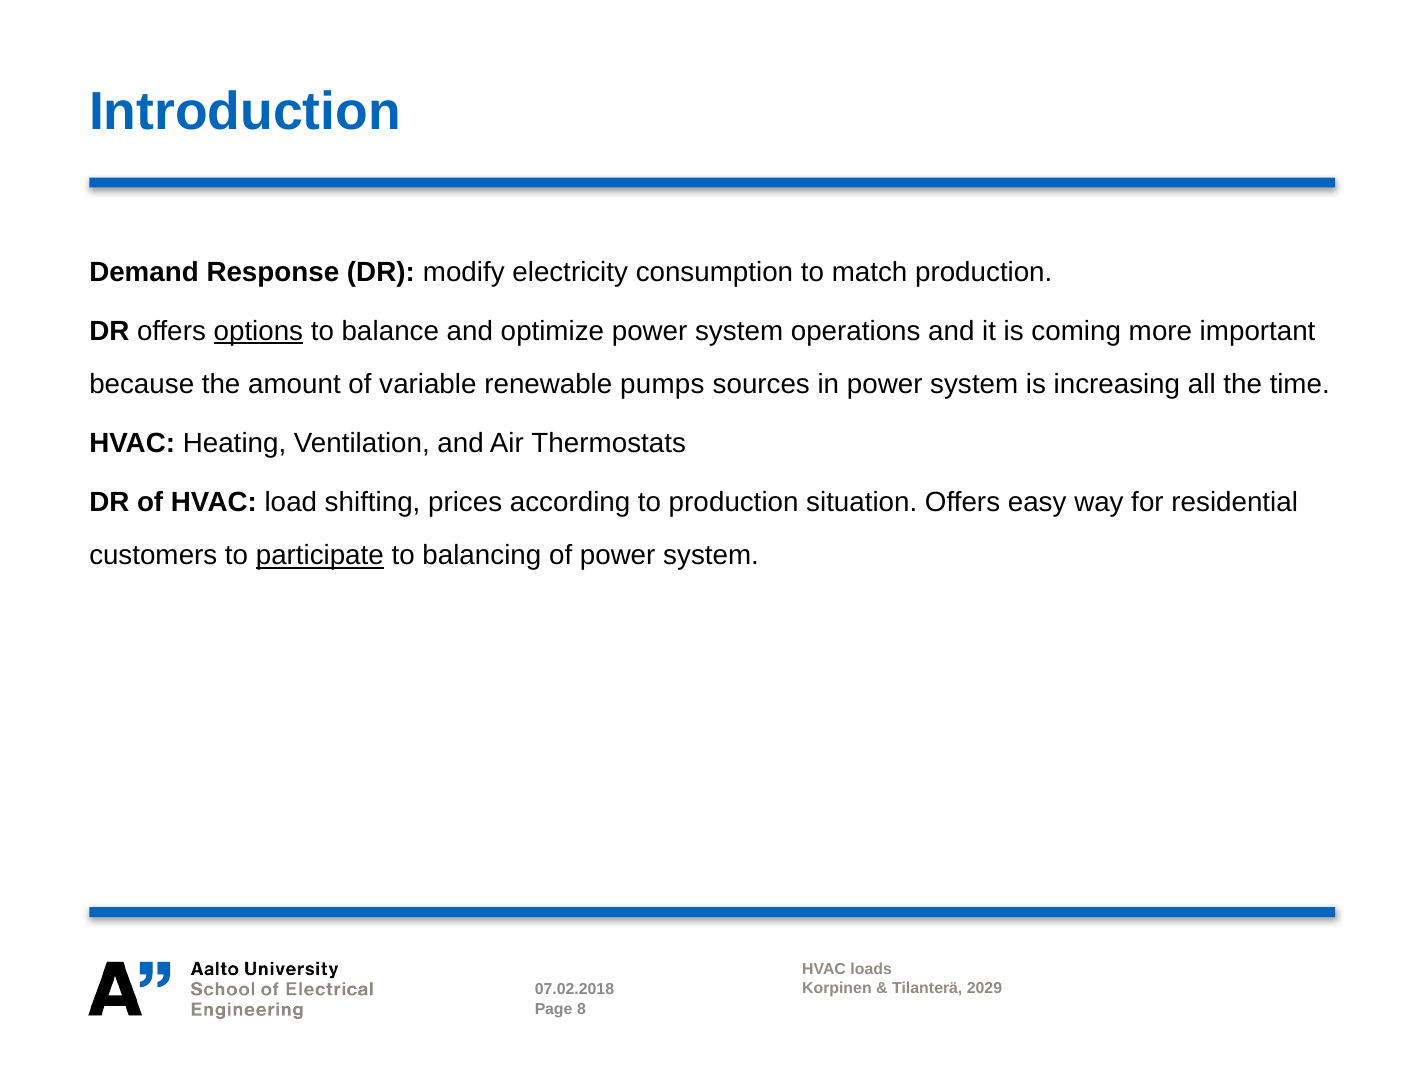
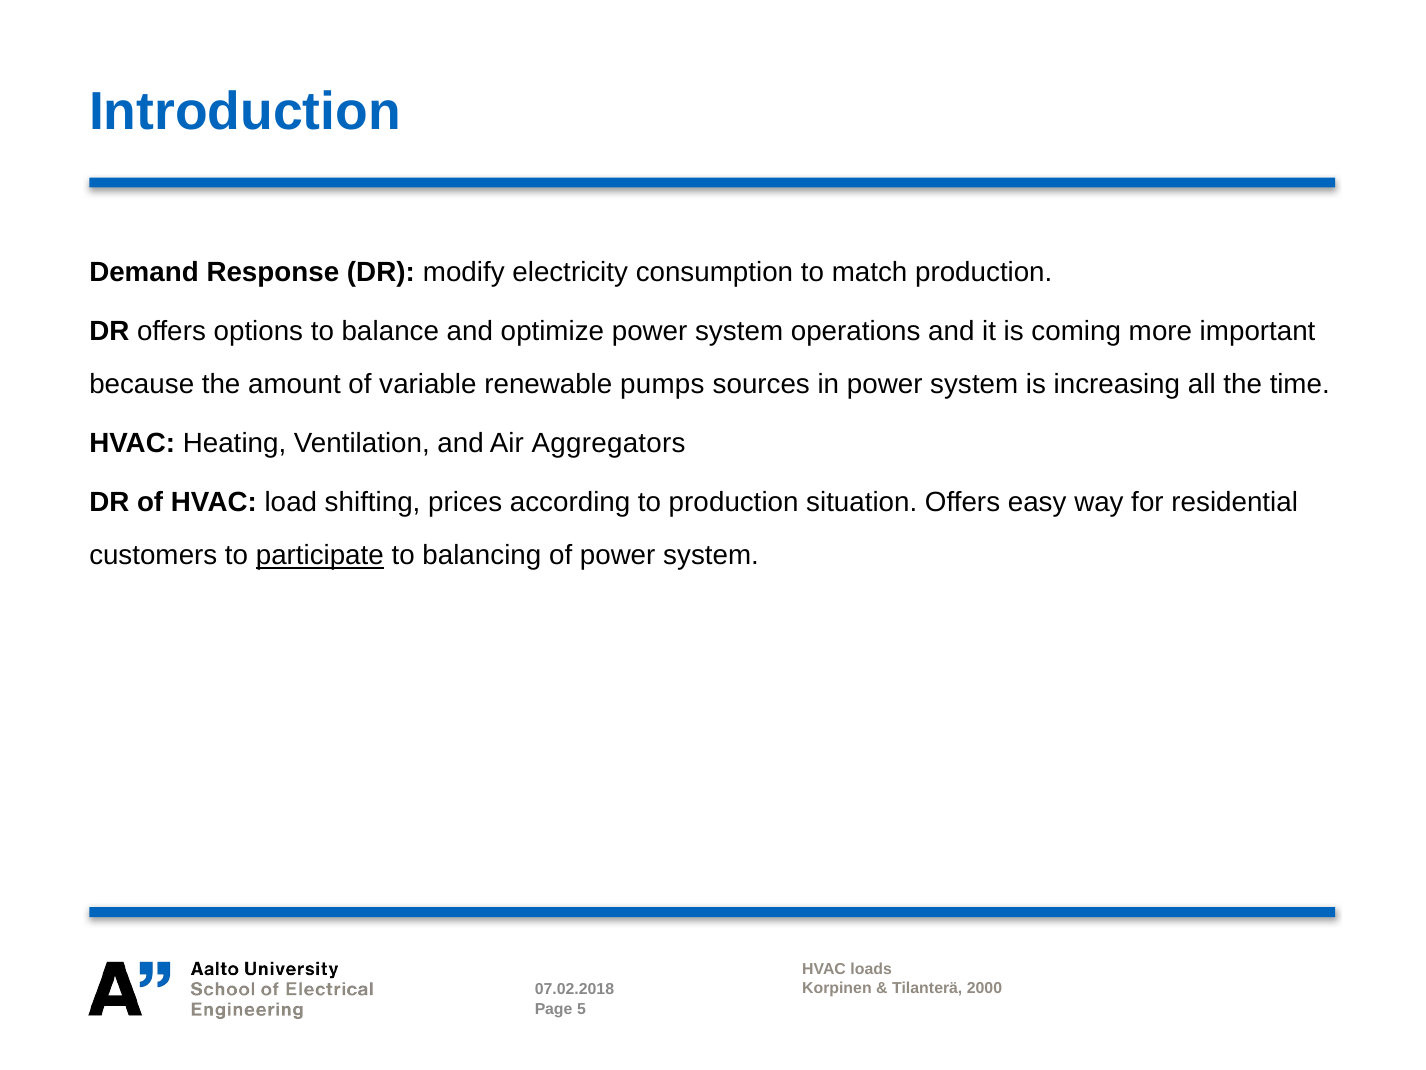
options underline: present -> none
Thermostats: Thermostats -> Aggregators
2029: 2029 -> 2000
8: 8 -> 5
